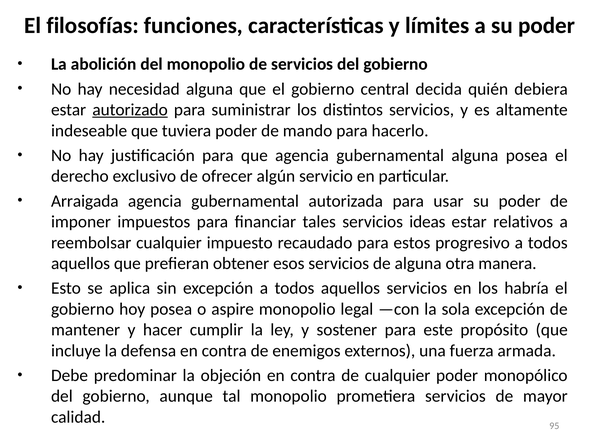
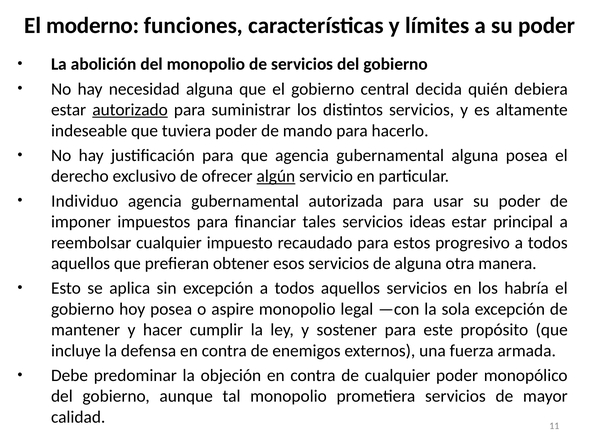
filosofías: filosofías -> moderno
algún underline: none -> present
Arraigada: Arraigada -> Individuo
relativos: relativos -> principal
95: 95 -> 11
